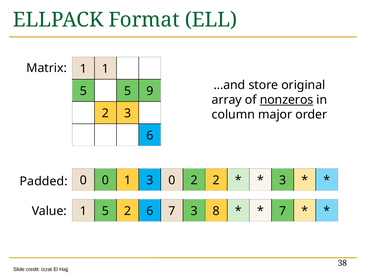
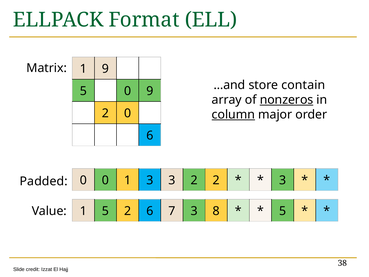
1 1: 1 -> 9
original: original -> contain
5 5: 5 -> 0
2 3: 3 -> 0
column underline: none -> present
3 0: 0 -> 3
7 at (283, 211): 7 -> 5
